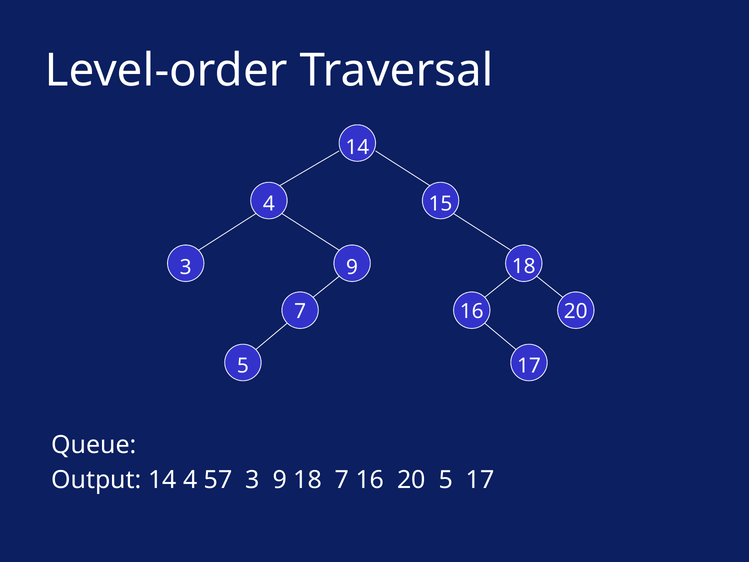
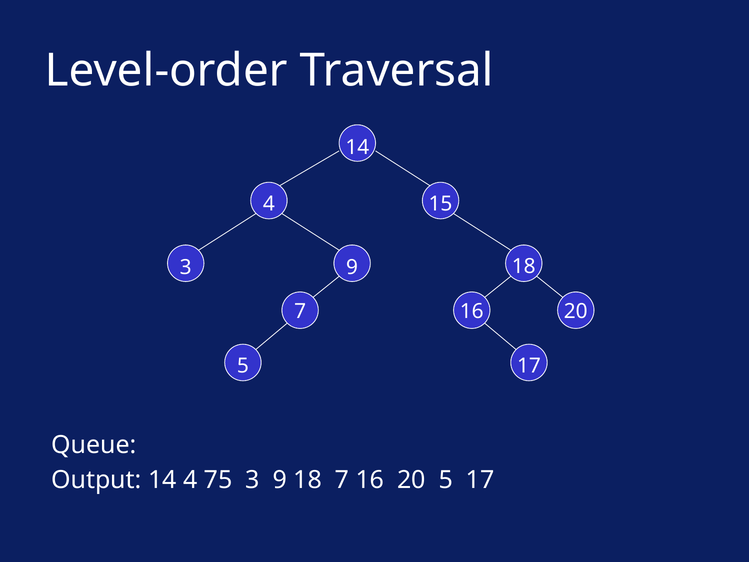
57: 57 -> 75
